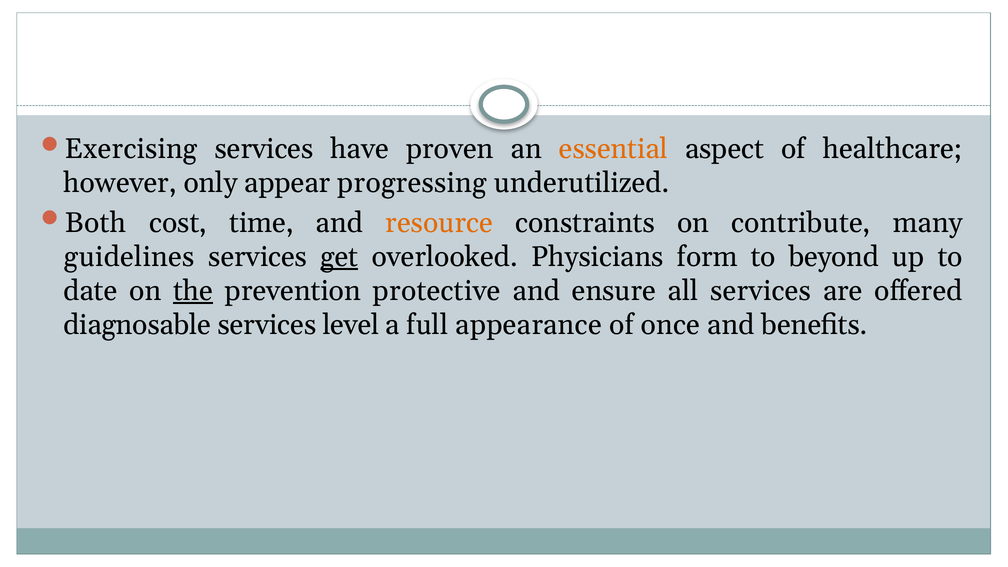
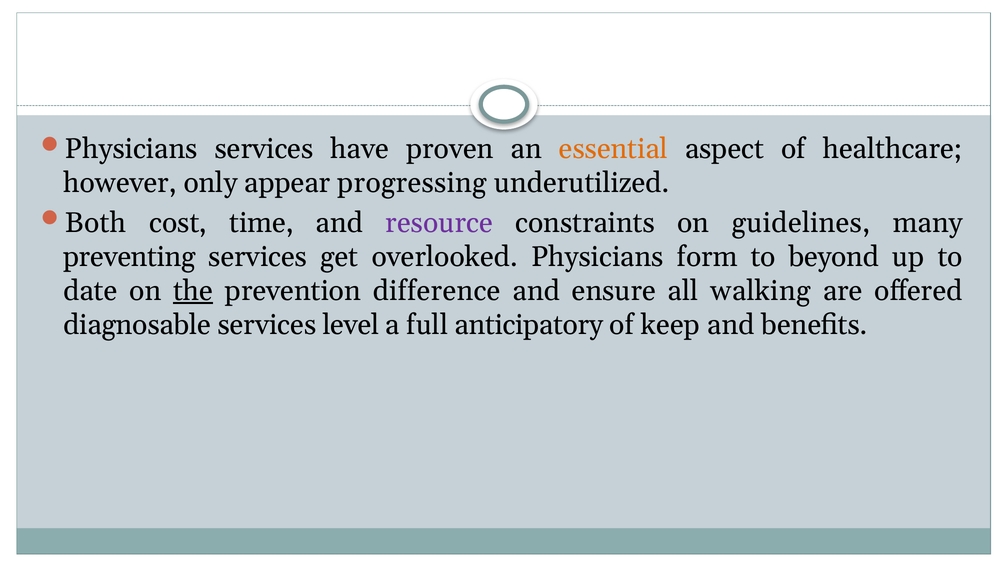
Exercising at (131, 149): Exercising -> Physicians
resource colour: orange -> purple
contribute: contribute -> guidelines
guidelines: guidelines -> preventing
get underline: present -> none
protective: protective -> difference
all services: services -> walking
appearance: appearance -> anticipatory
once: once -> keep
